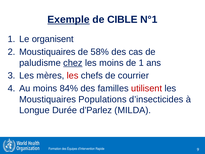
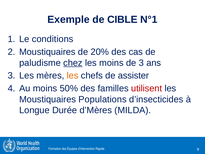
Exemple underline: present -> none
organisent: organisent -> conditions
58%: 58% -> 20%
de 1: 1 -> 3
les at (73, 75) colour: red -> orange
courrier: courrier -> assister
84%: 84% -> 50%
d’Parlez: d’Parlez -> d’Mères
